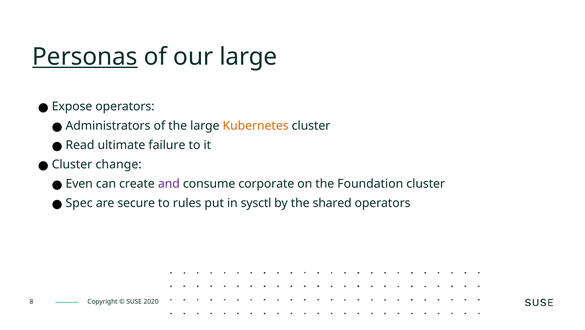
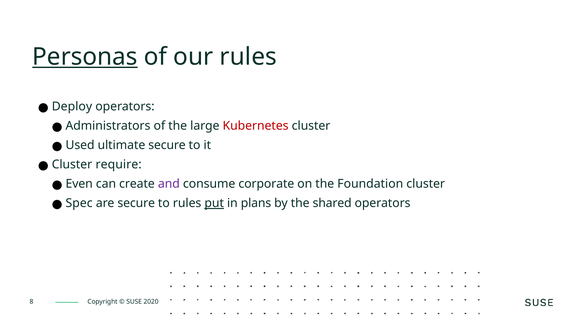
our large: large -> rules
Expose: Expose -> Deploy
Kubernetes colour: orange -> red
Read: Read -> Used
ultimate failure: failure -> secure
change: change -> require
put underline: none -> present
sysctl: sysctl -> plans
